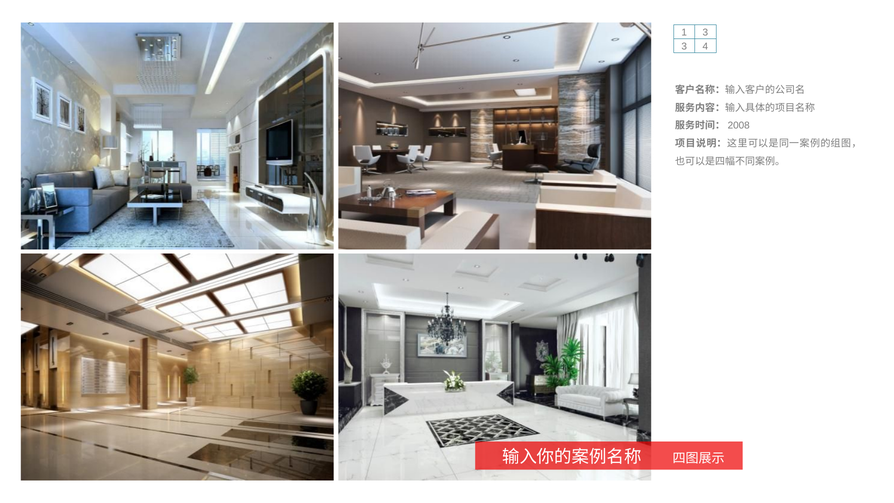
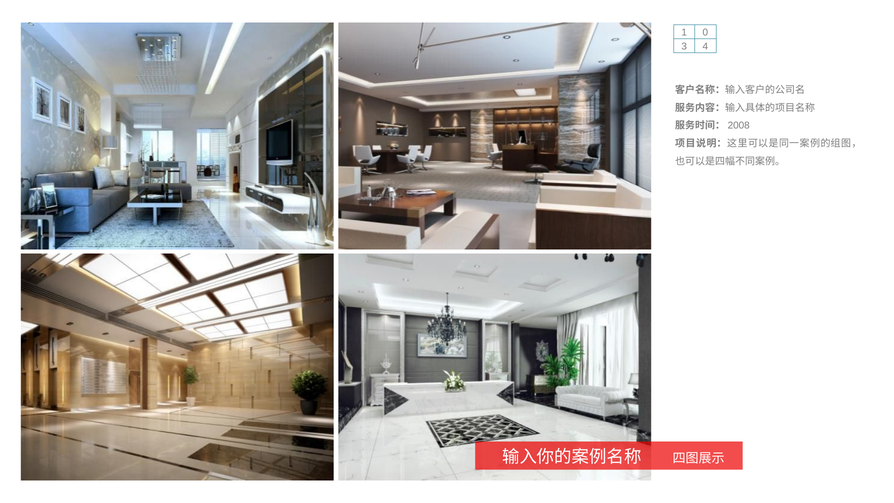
1 3: 3 -> 0
